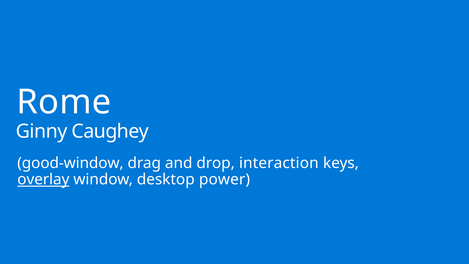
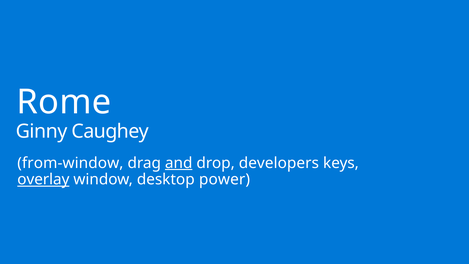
good-window: good-window -> from-window
and underline: none -> present
interaction: interaction -> developers
